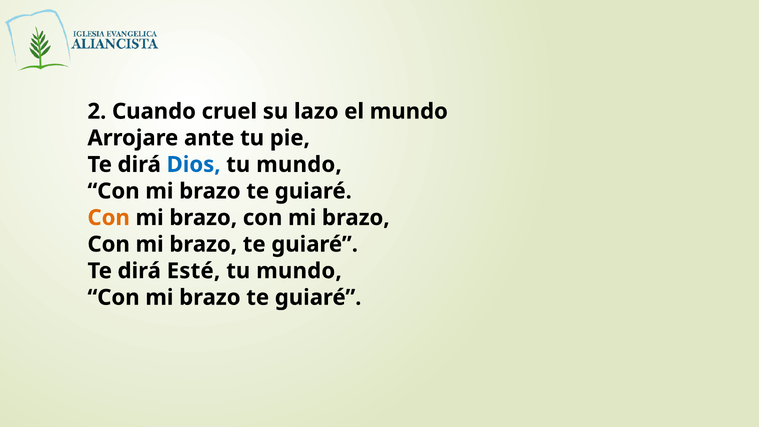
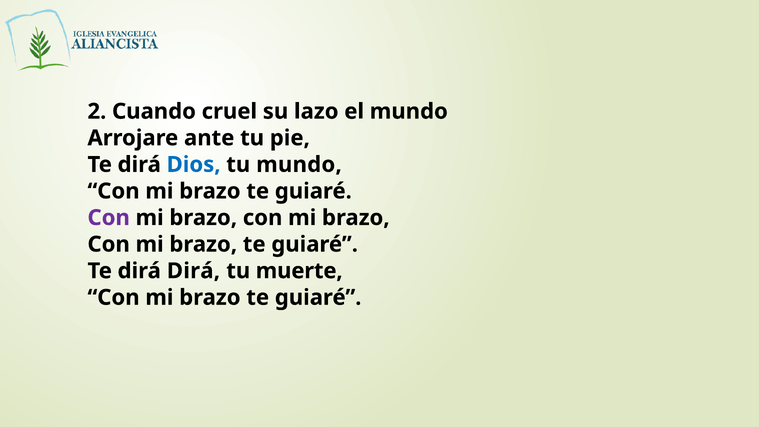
Con at (109, 218) colour: orange -> purple
dirá Esté: Esté -> Dirá
mundo at (299, 271): mundo -> muerte
